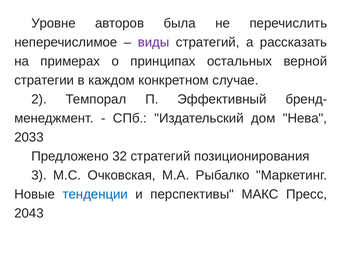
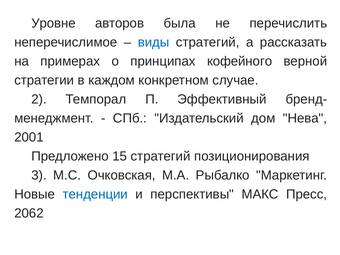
виды colour: purple -> blue
остальных: остальных -> кофейного
2033: 2033 -> 2001
32: 32 -> 15
2043: 2043 -> 2062
